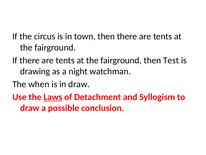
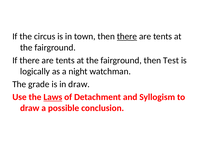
there at (127, 36) underline: none -> present
drawing: drawing -> logically
when: when -> grade
